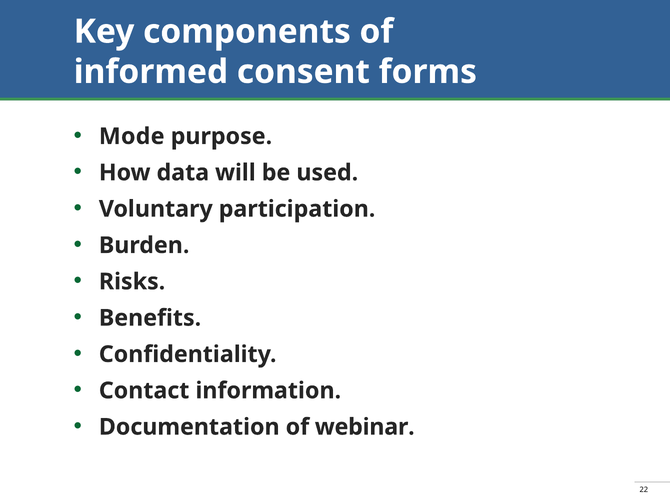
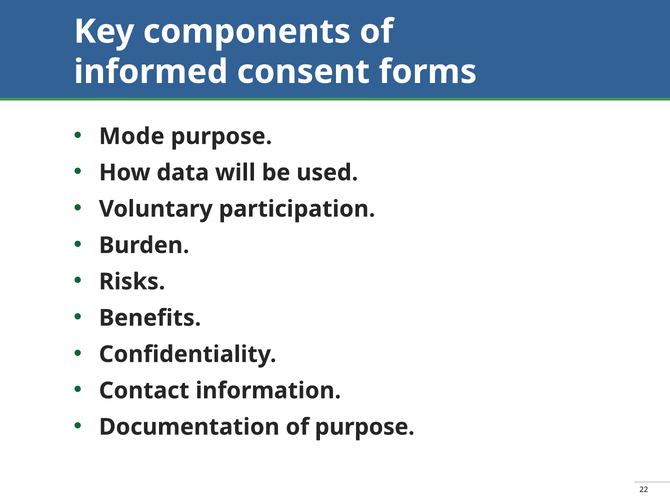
of webinar: webinar -> purpose
